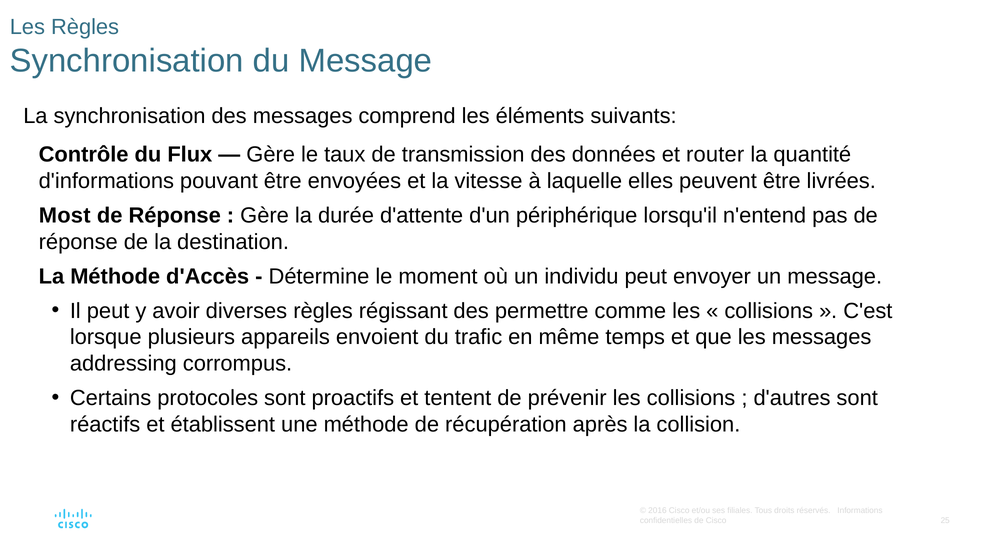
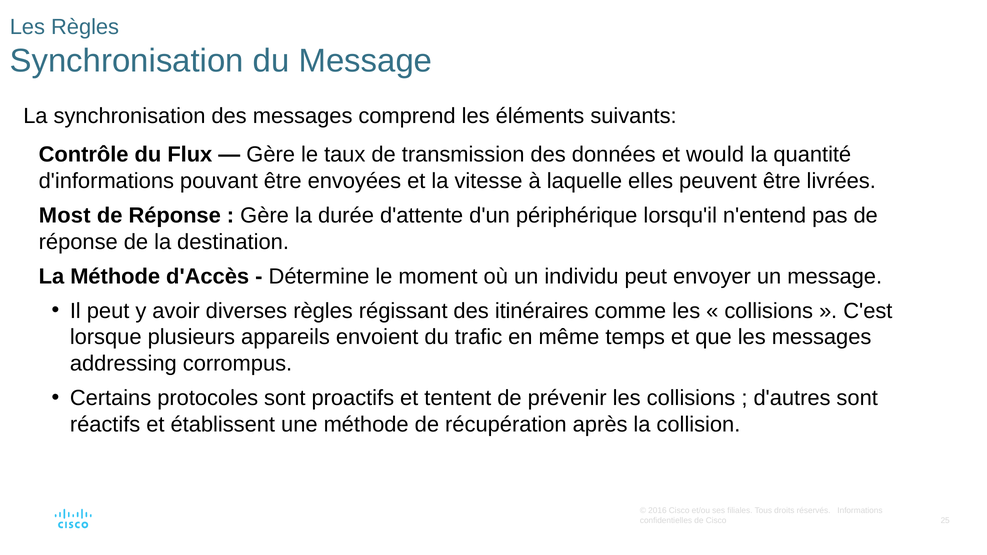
router: router -> would
permettre: permettre -> itinéraires
